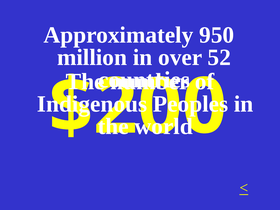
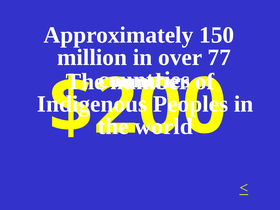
950: 950 -> 150
52: 52 -> 77
